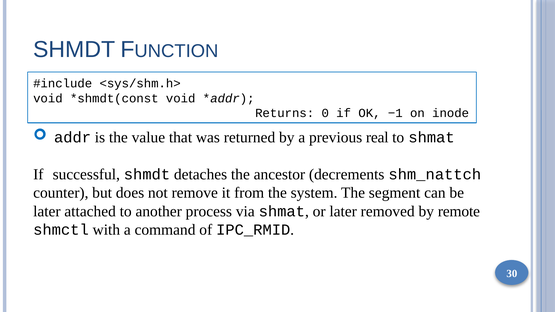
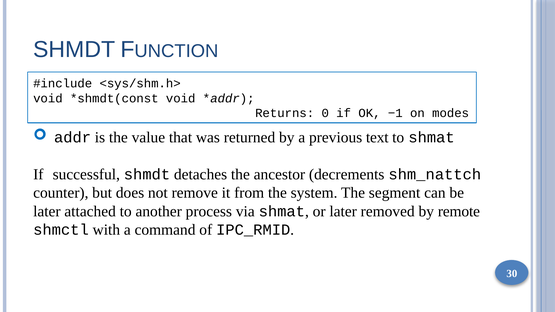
inode: inode -> modes
real: real -> text
